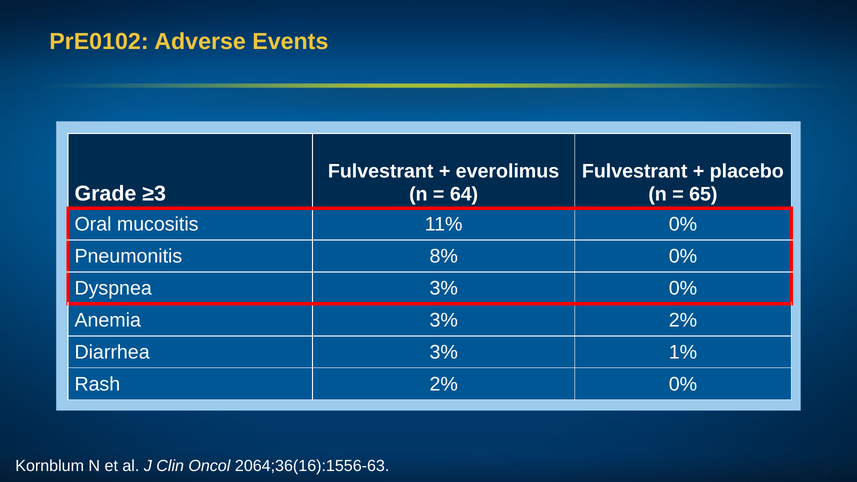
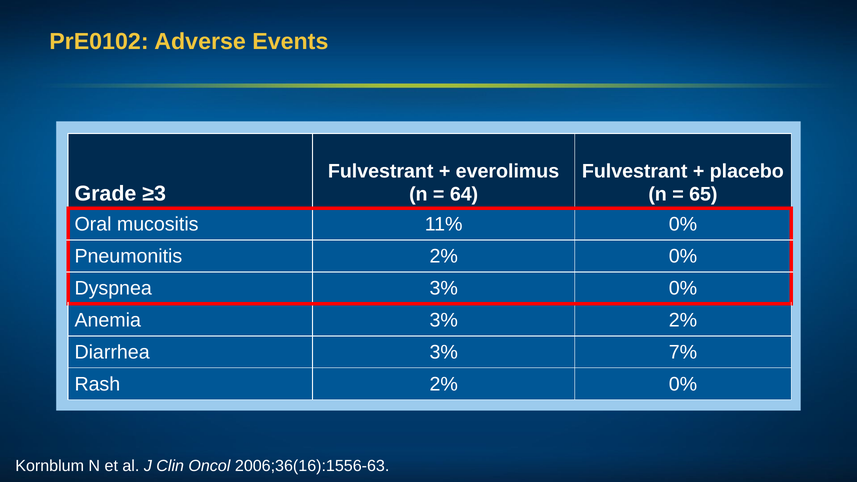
Pneumonitis 8%: 8% -> 2%
1%: 1% -> 7%
2064;36(16):1556-63: 2064;36(16):1556-63 -> 2006;36(16):1556-63
